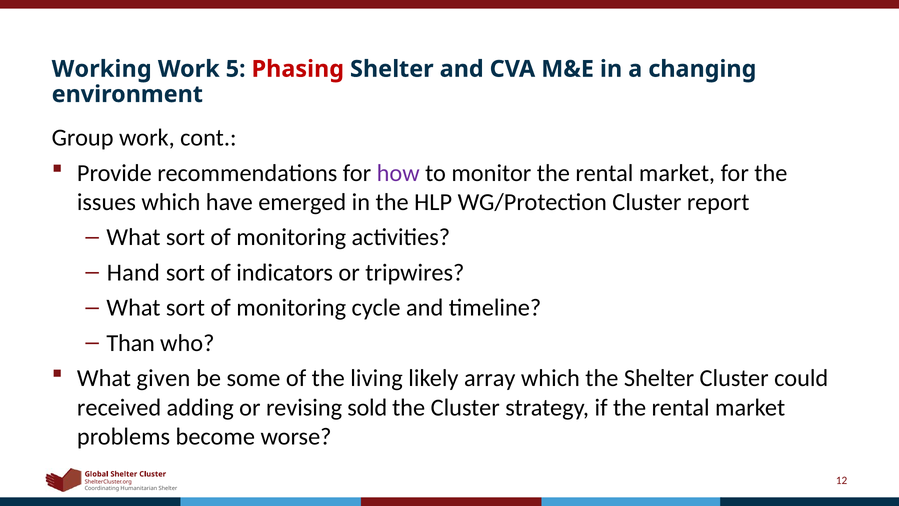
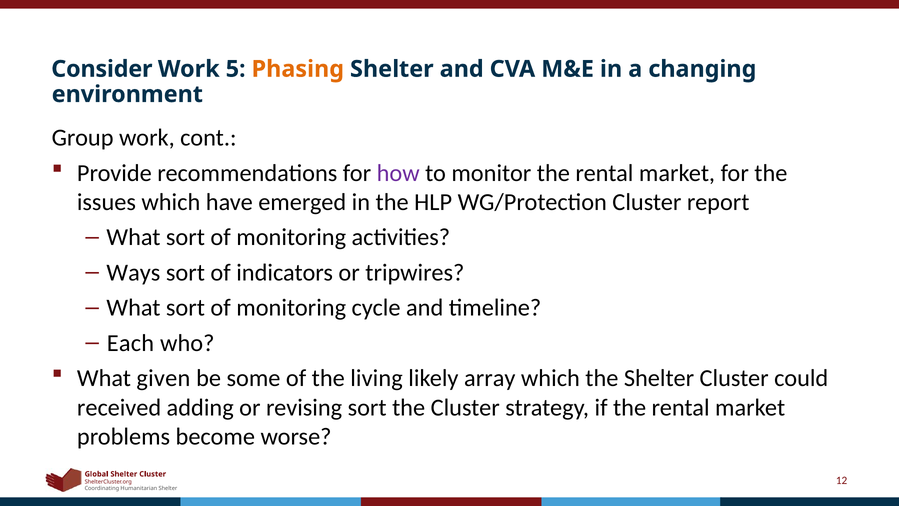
Working: Working -> Consider
Phasing colour: red -> orange
Hand: Hand -> Ways
Than: Than -> Each
revising sold: sold -> sort
